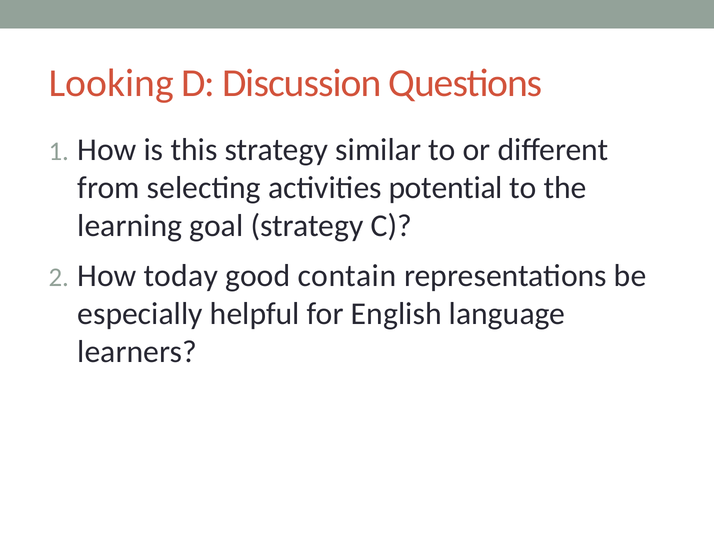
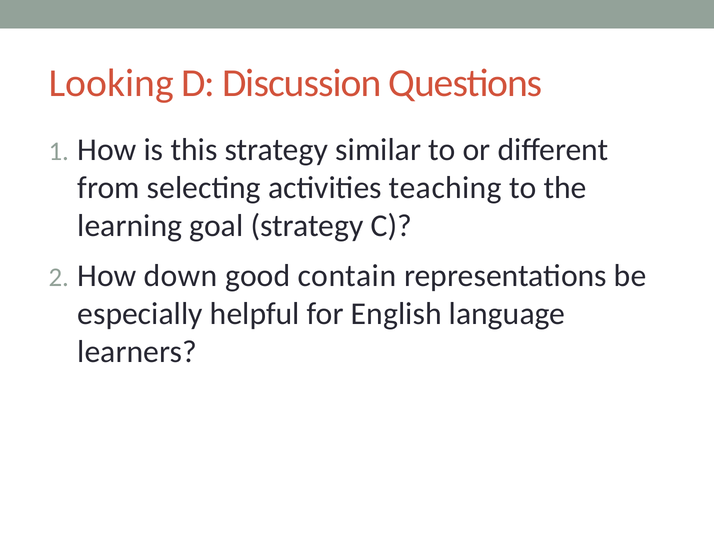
potential: potential -> teaching
today: today -> down
